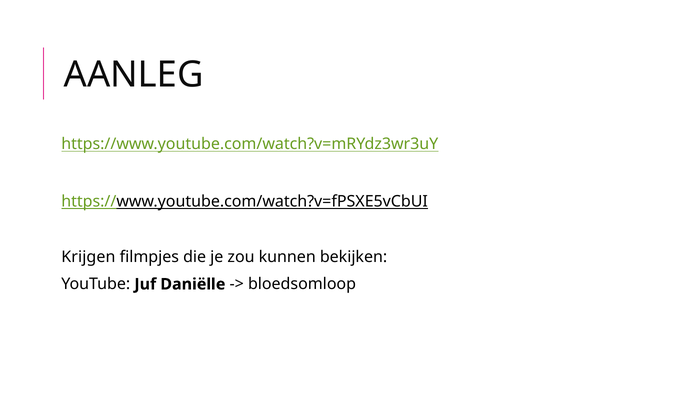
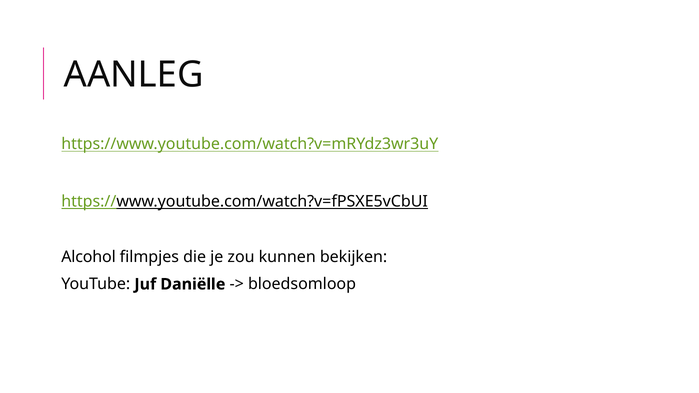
Krijgen: Krijgen -> Alcohol
